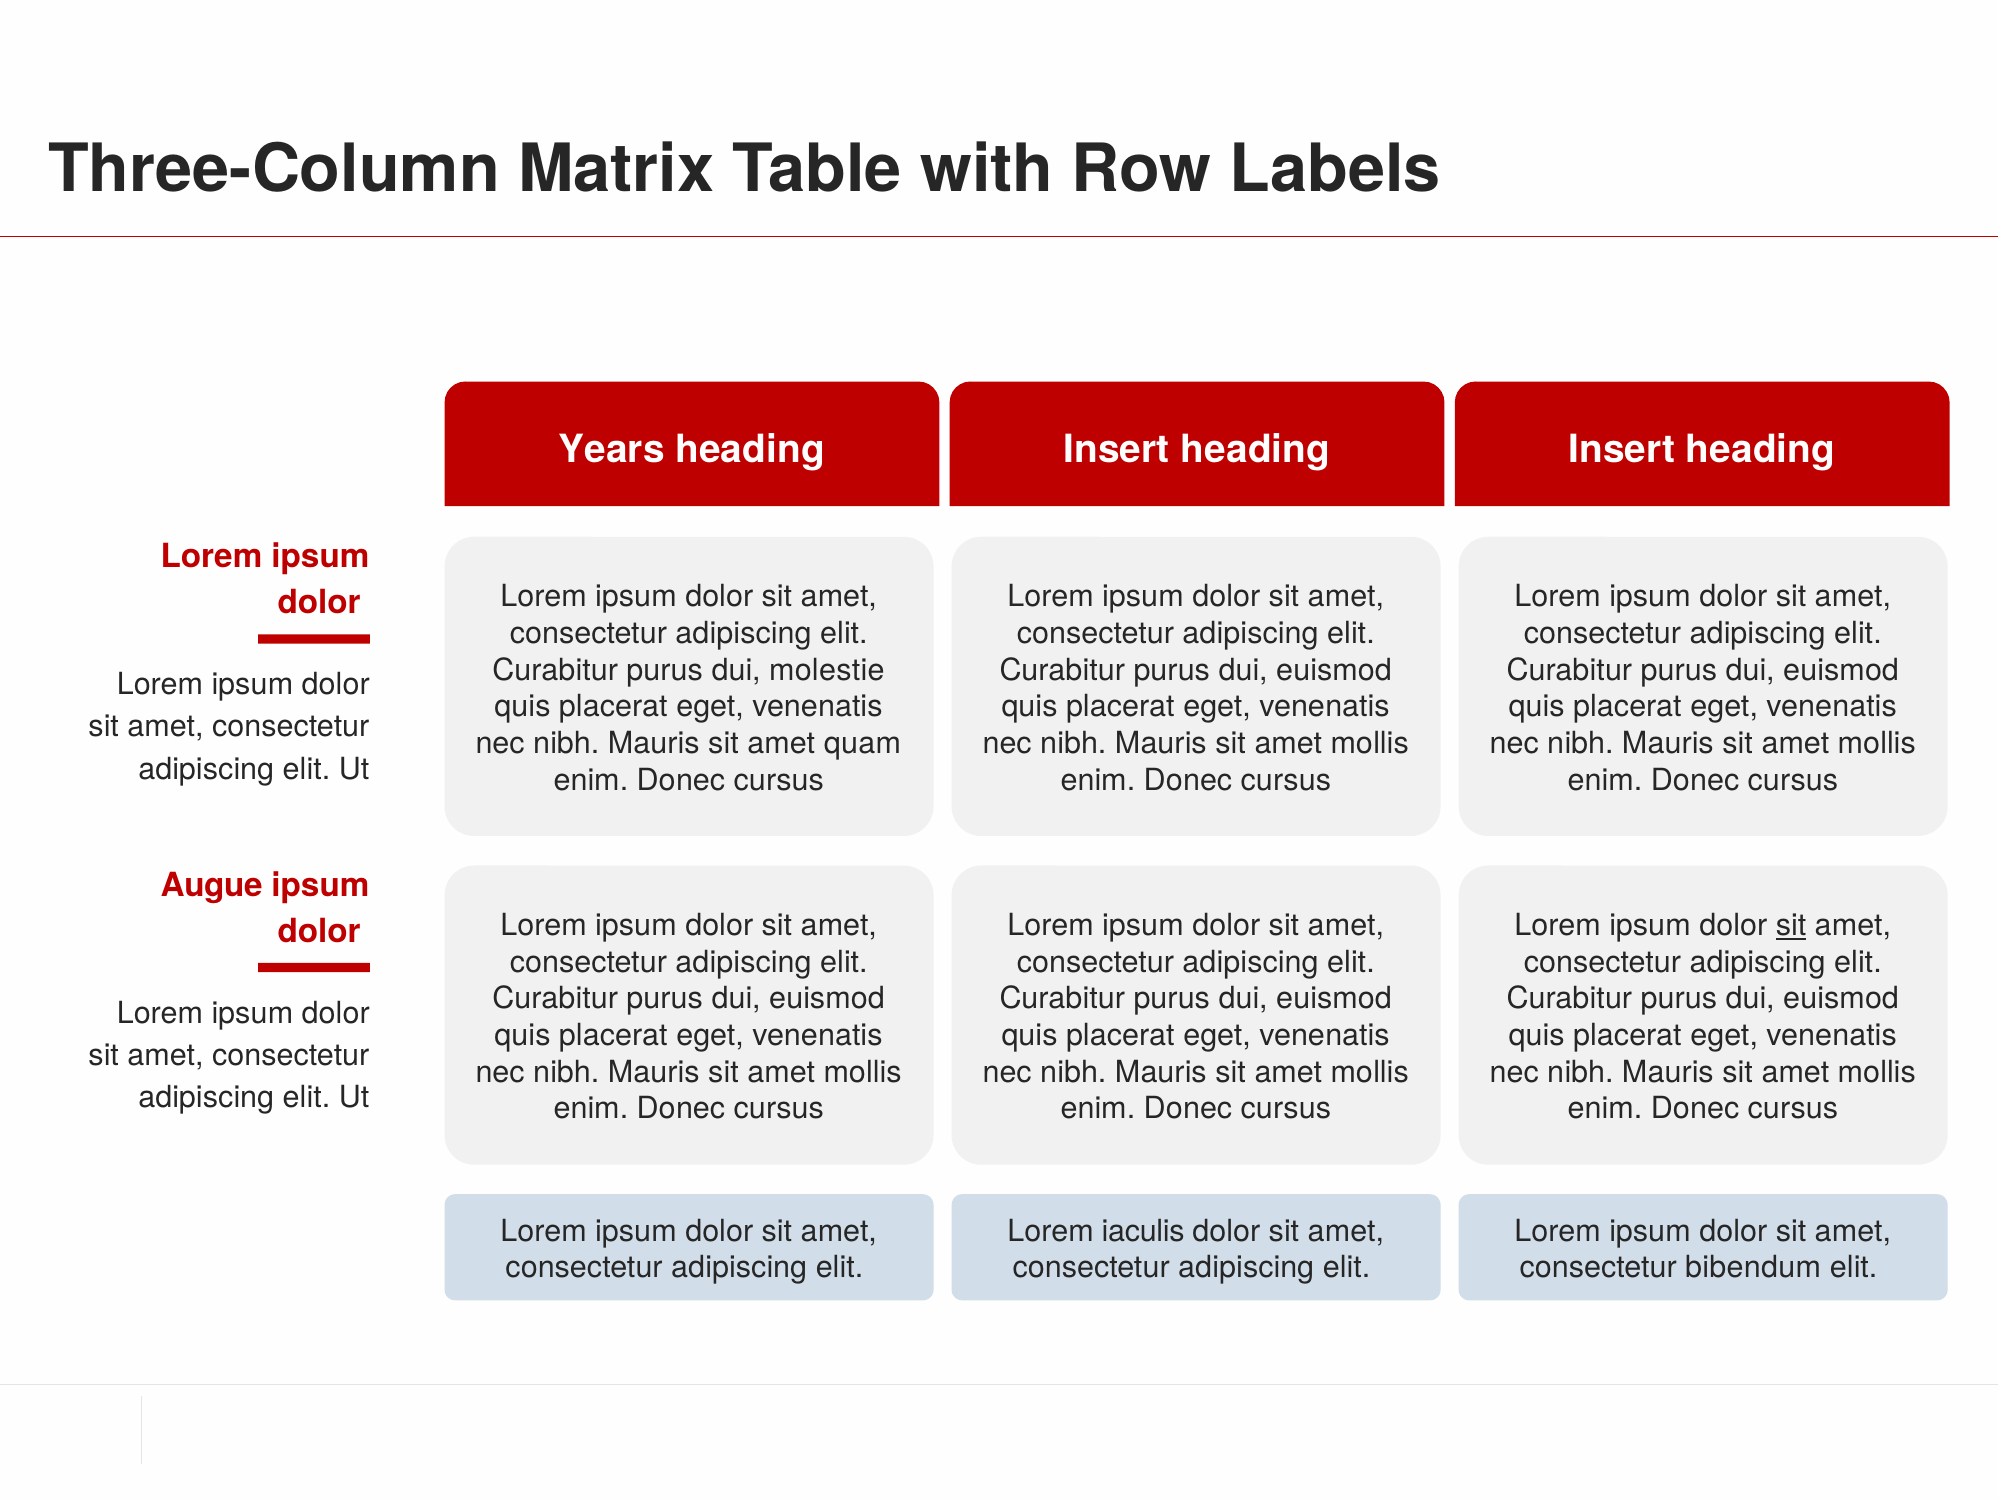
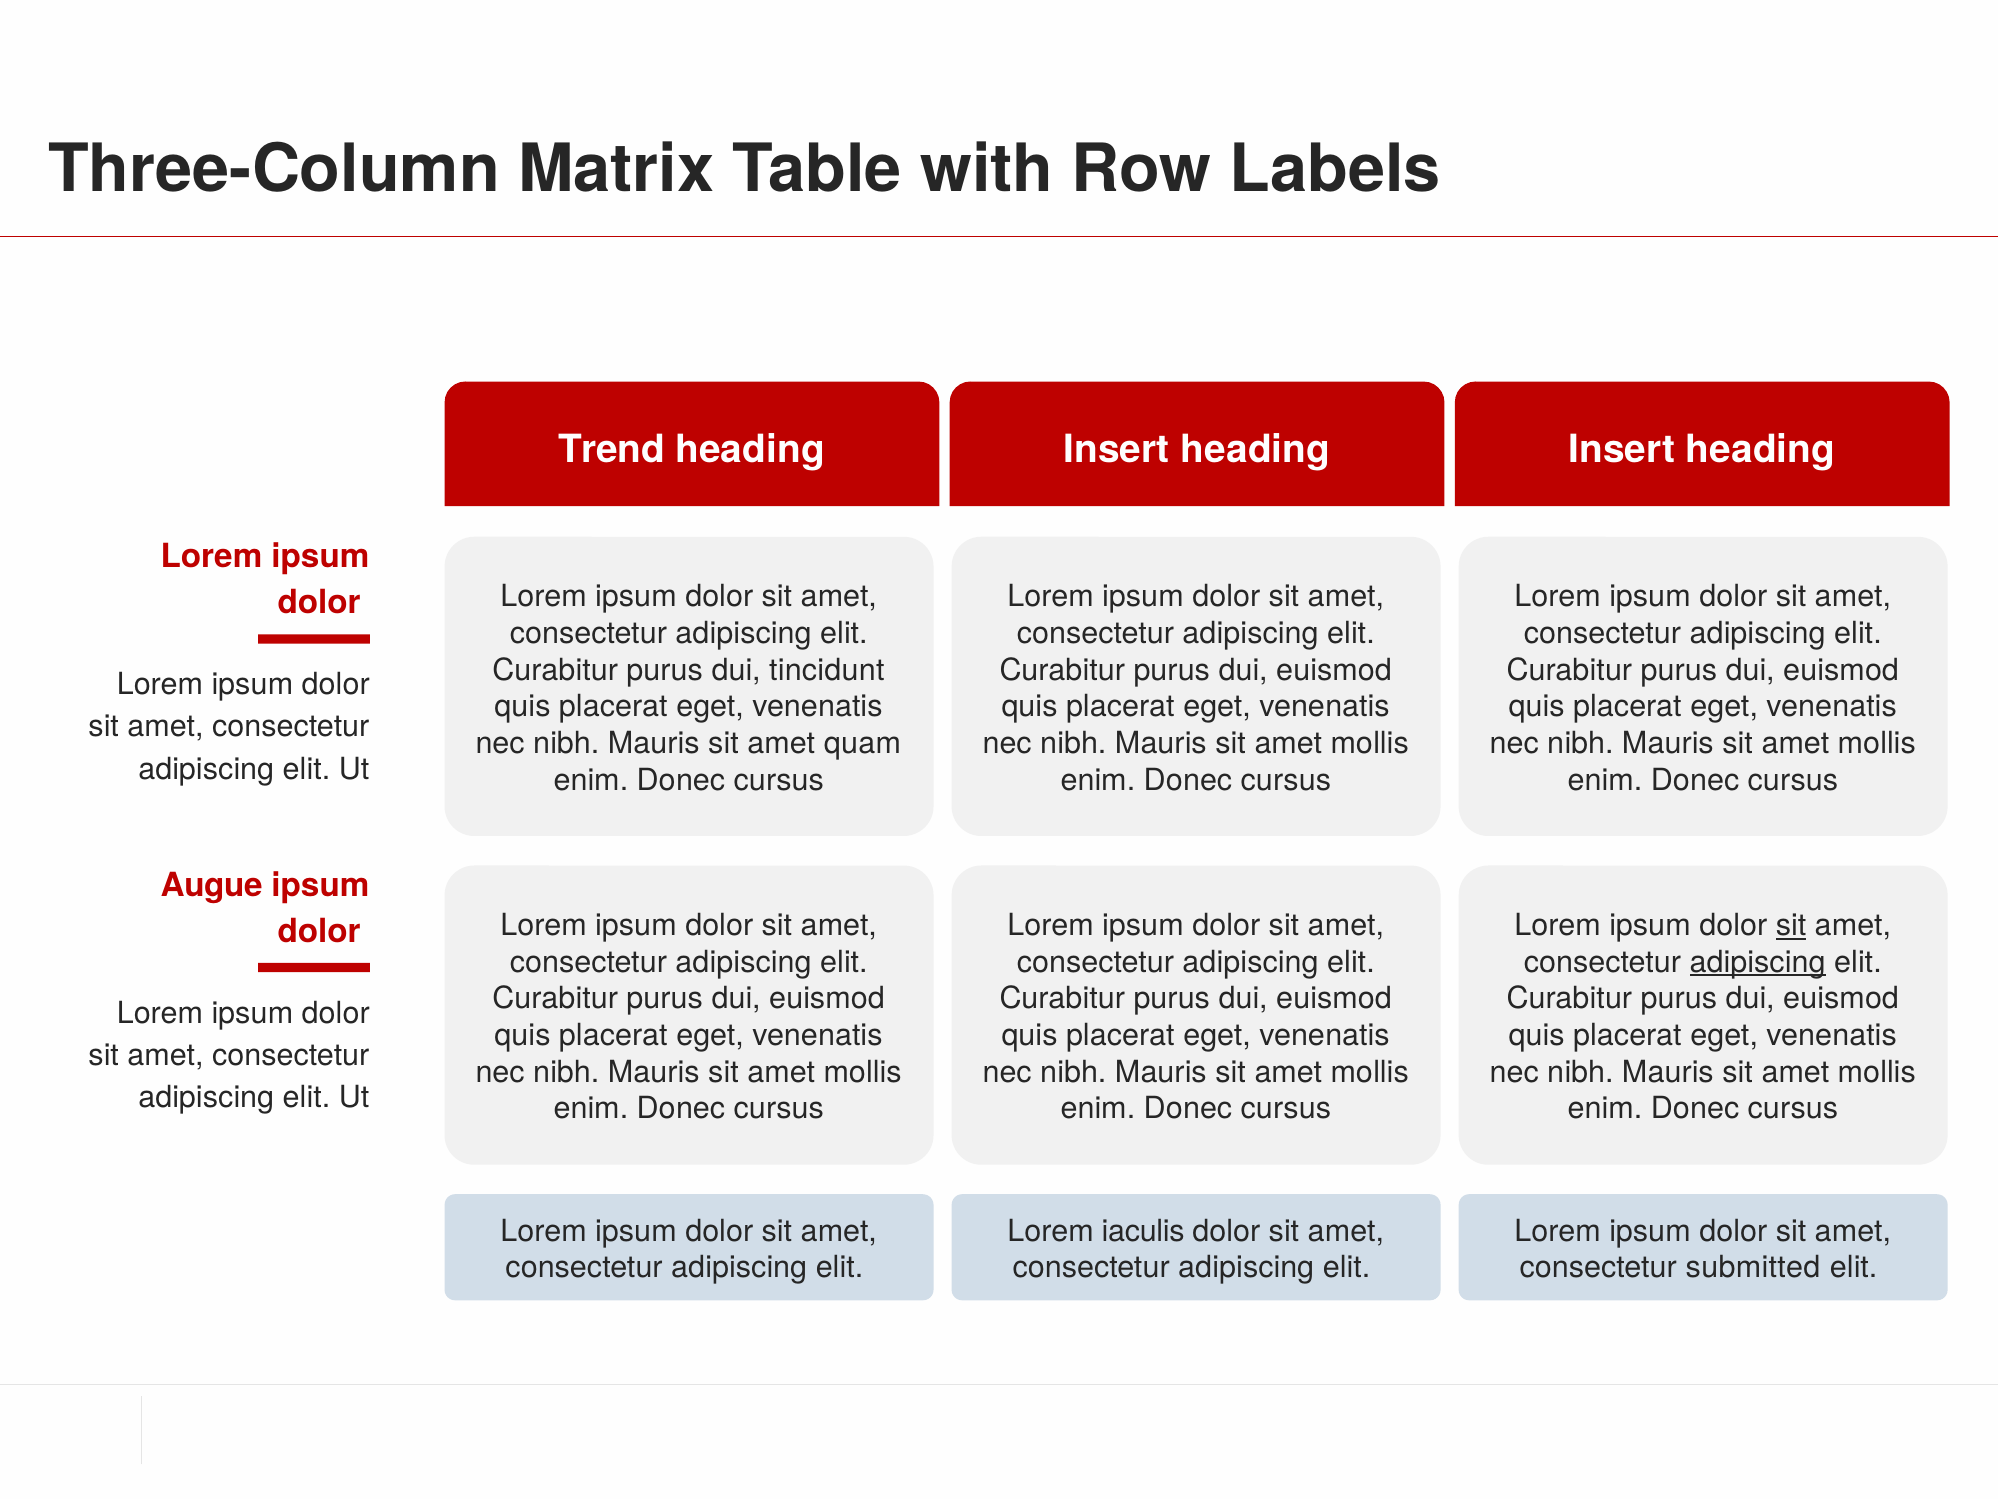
Years: Years -> Trend
molestie: molestie -> tincidunt
adipiscing at (1758, 962) underline: none -> present
bibendum: bibendum -> submitted
